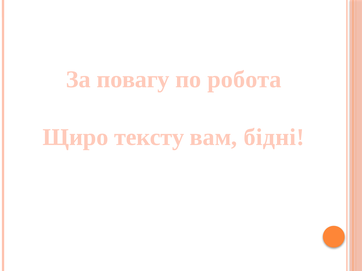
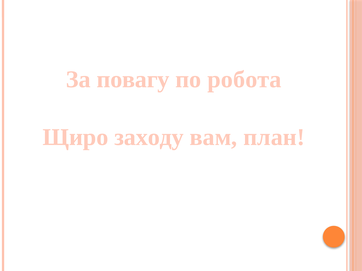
тексту: тексту -> заходу
бідні: бідні -> план
